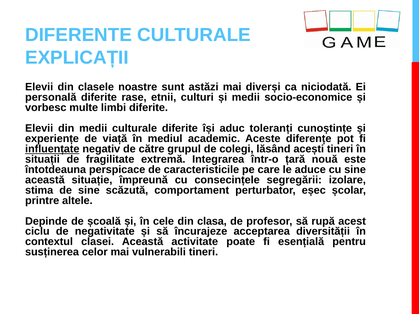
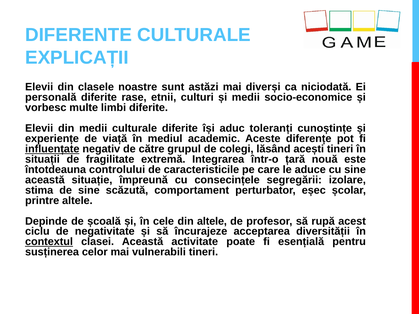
perspicace: perspicace -> controlului
din clasa: clasa -> altele
contextul underline: none -> present
